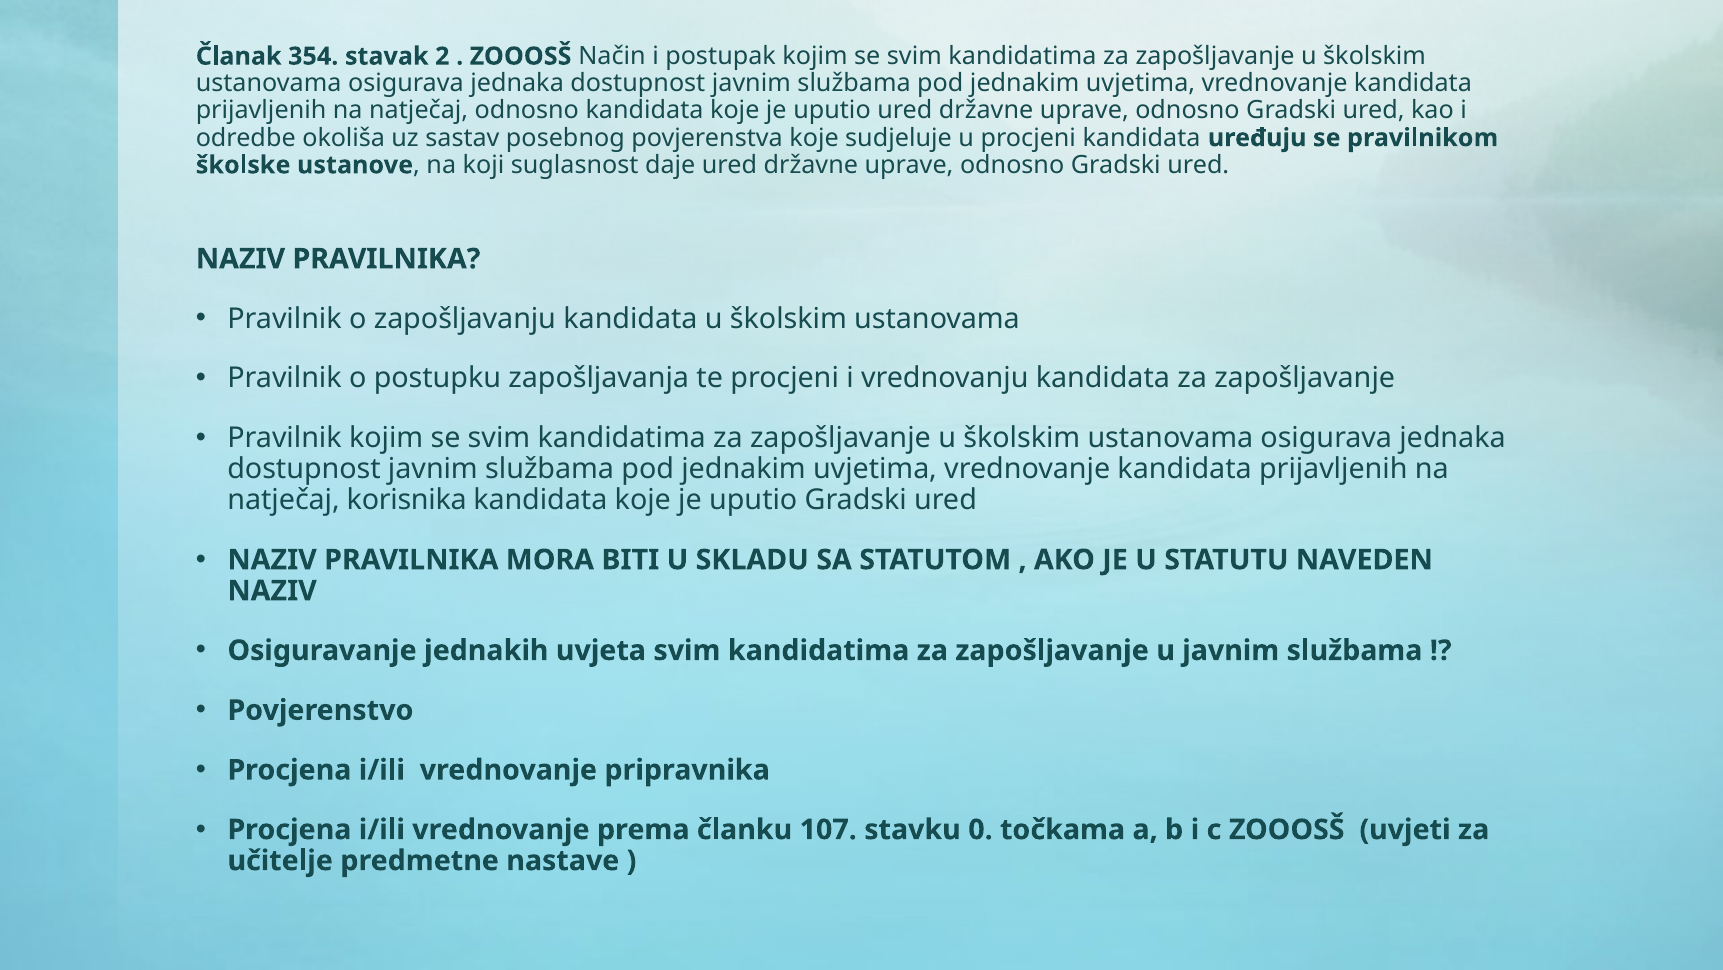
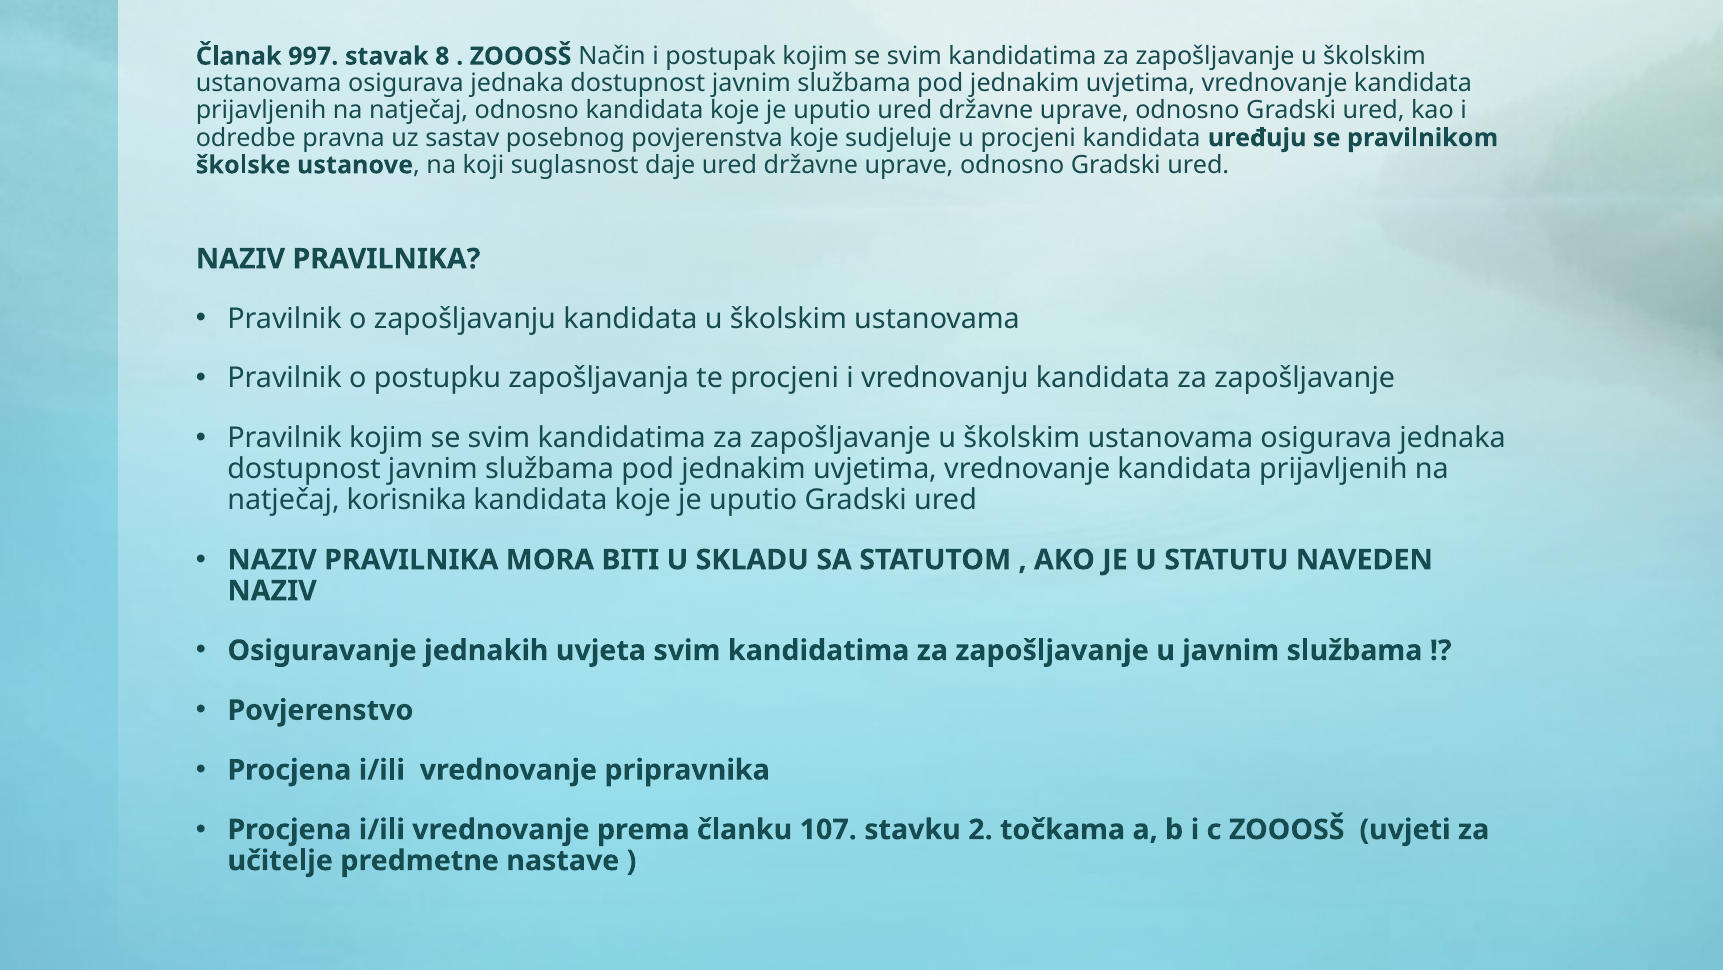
354: 354 -> 997
2: 2 -> 8
okoliša: okoliša -> pravna
0: 0 -> 2
